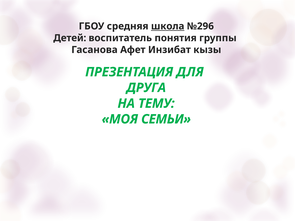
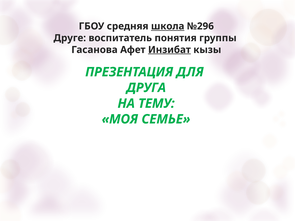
Детей: Детей -> Друге
Инзибат underline: none -> present
СЕМЬИ: СЕМЬИ -> СЕМЬЕ
